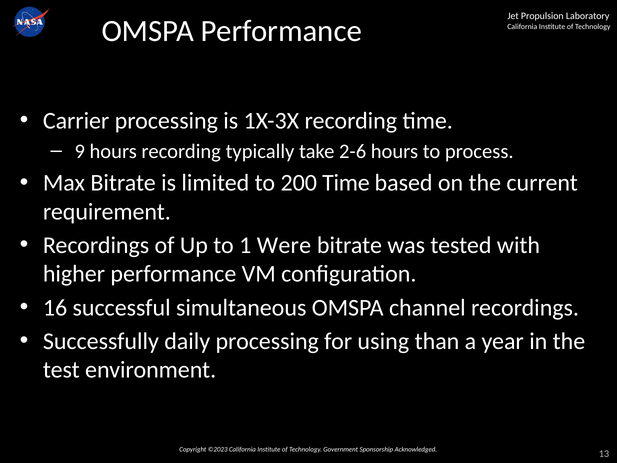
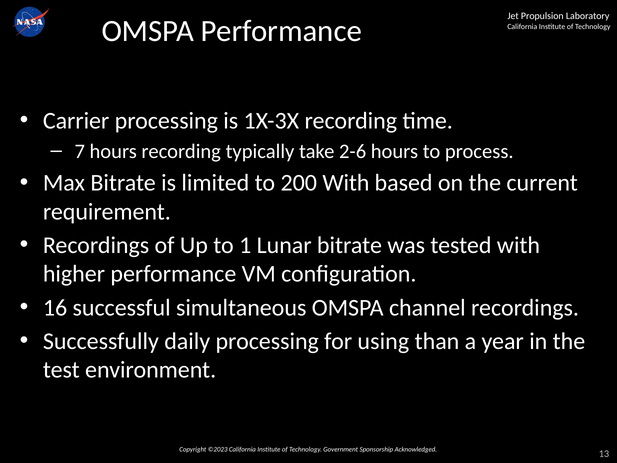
9: 9 -> 7
200 Time: Time -> With
Were: Were -> Lunar
